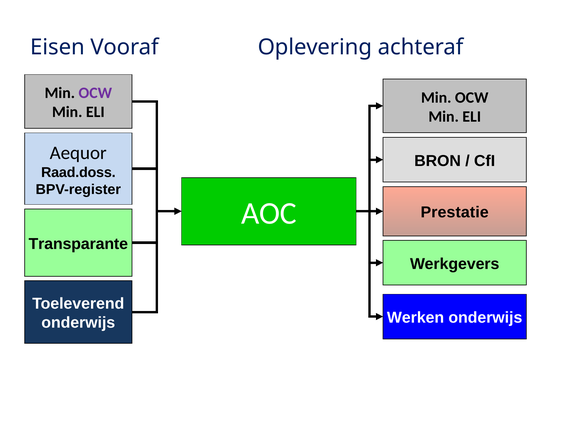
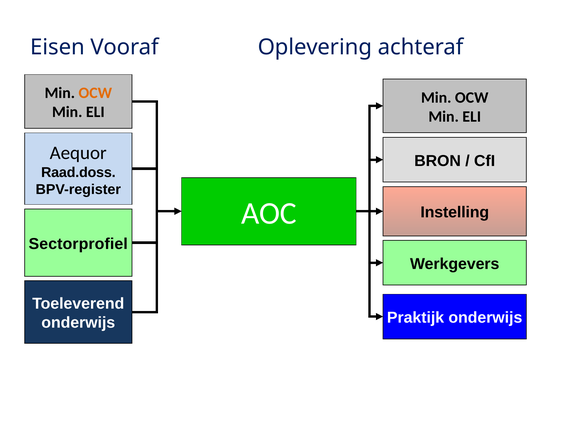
OCW at (95, 93) colour: purple -> orange
Prestatie: Prestatie -> Instelling
Transparante: Transparante -> Sectorprofiel
Werken: Werken -> Praktijk
